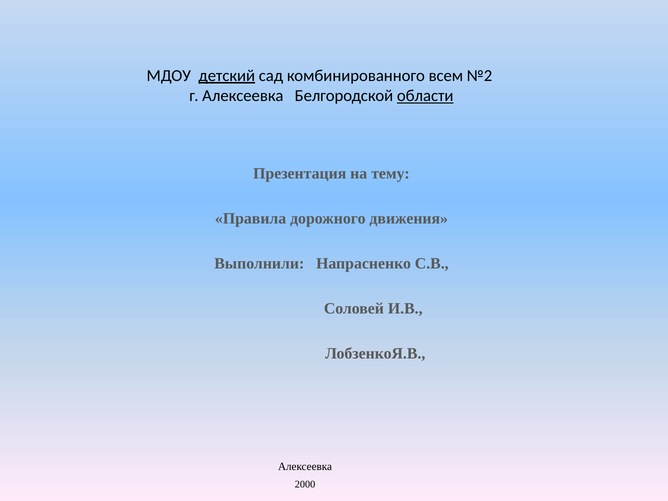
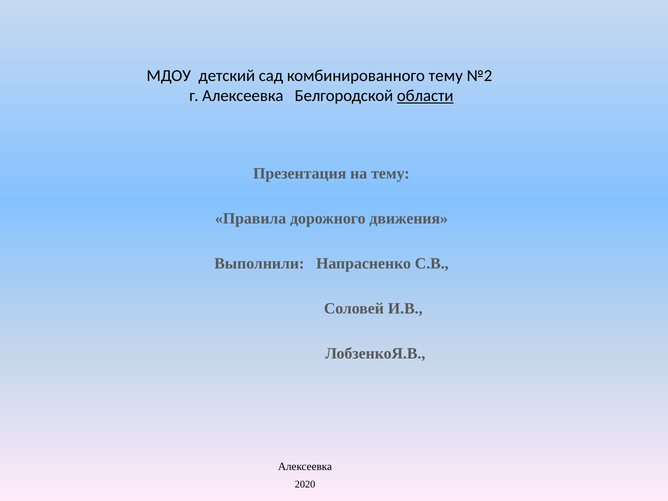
детский underline: present -> none
комбинированного всем: всем -> тему
2000: 2000 -> 2020
